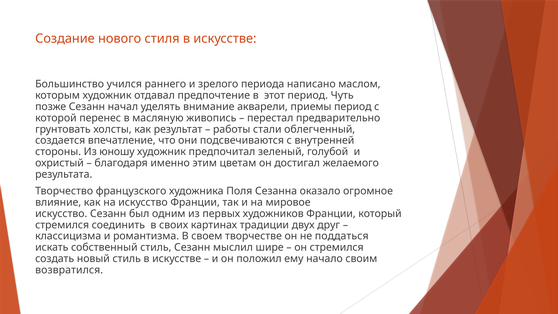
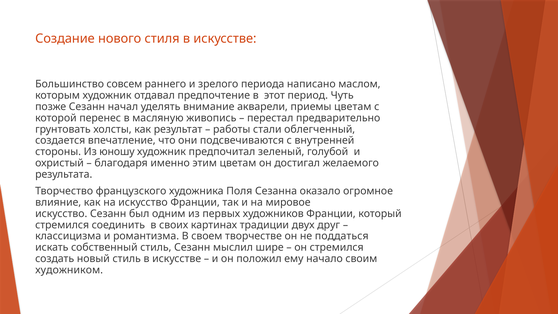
учился: учился -> совсем
приемы период: период -> цветам
возвратился: возвратился -> художником
